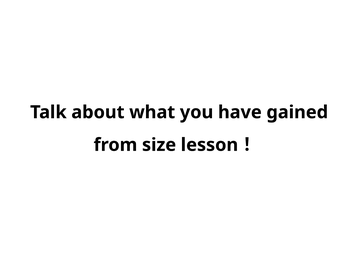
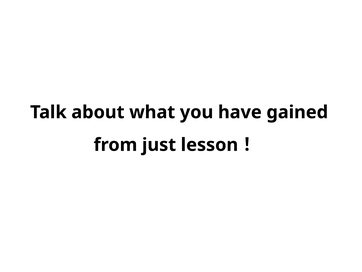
size: size -> just
